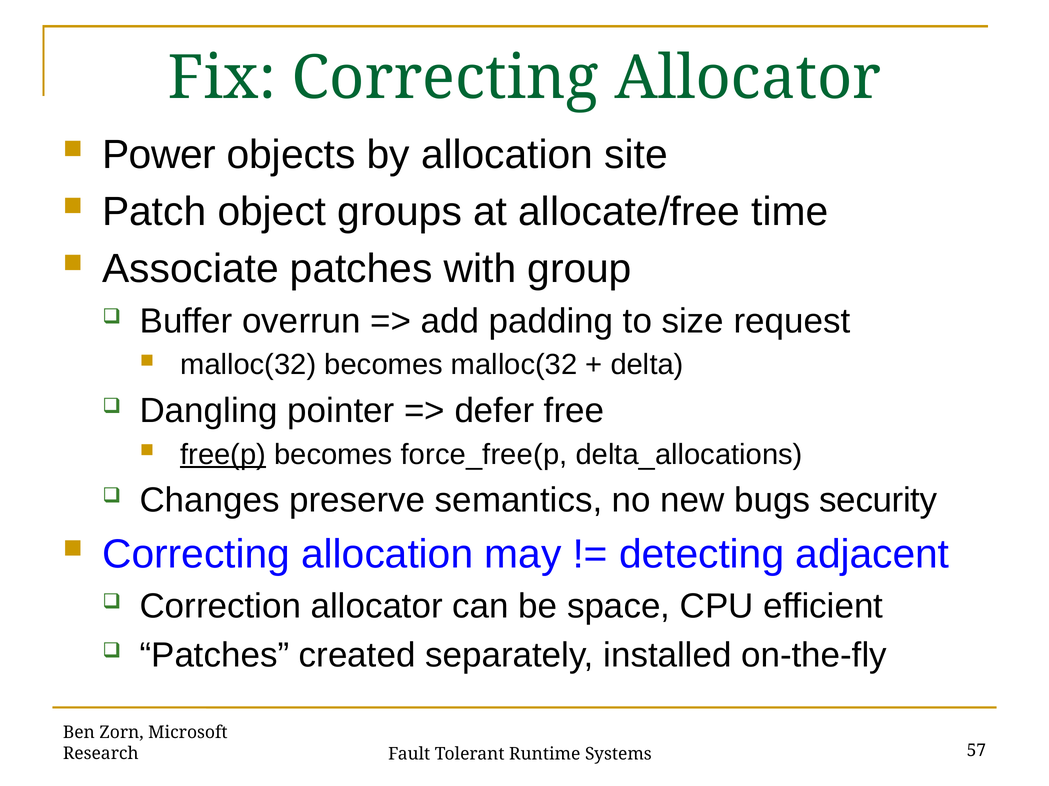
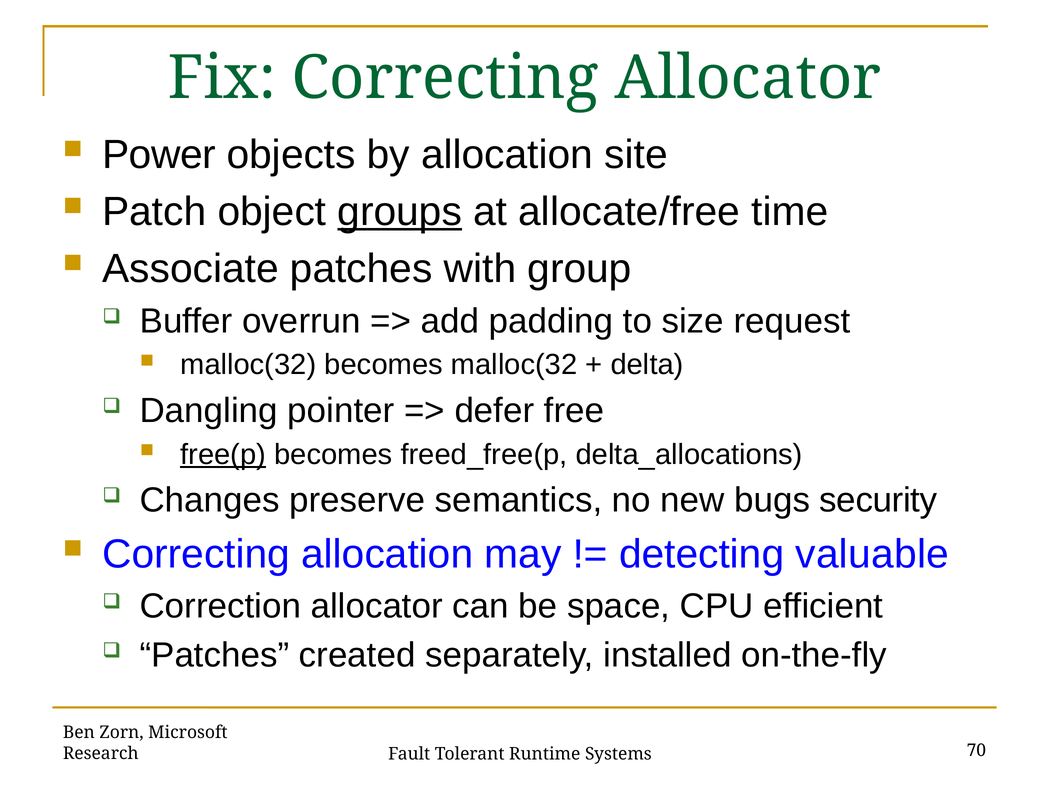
groups underline: none -> present
force_free(p: force_free(p -> freed_free(p
adjacent: adjacent -> valuable
57: 57 -> 70
